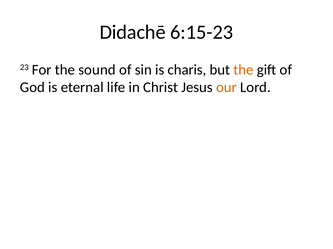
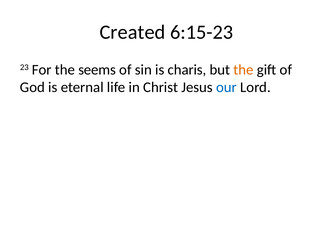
Didachē: Didachē -> Created
sound: sound -> seems
our colour: orange -> blue
